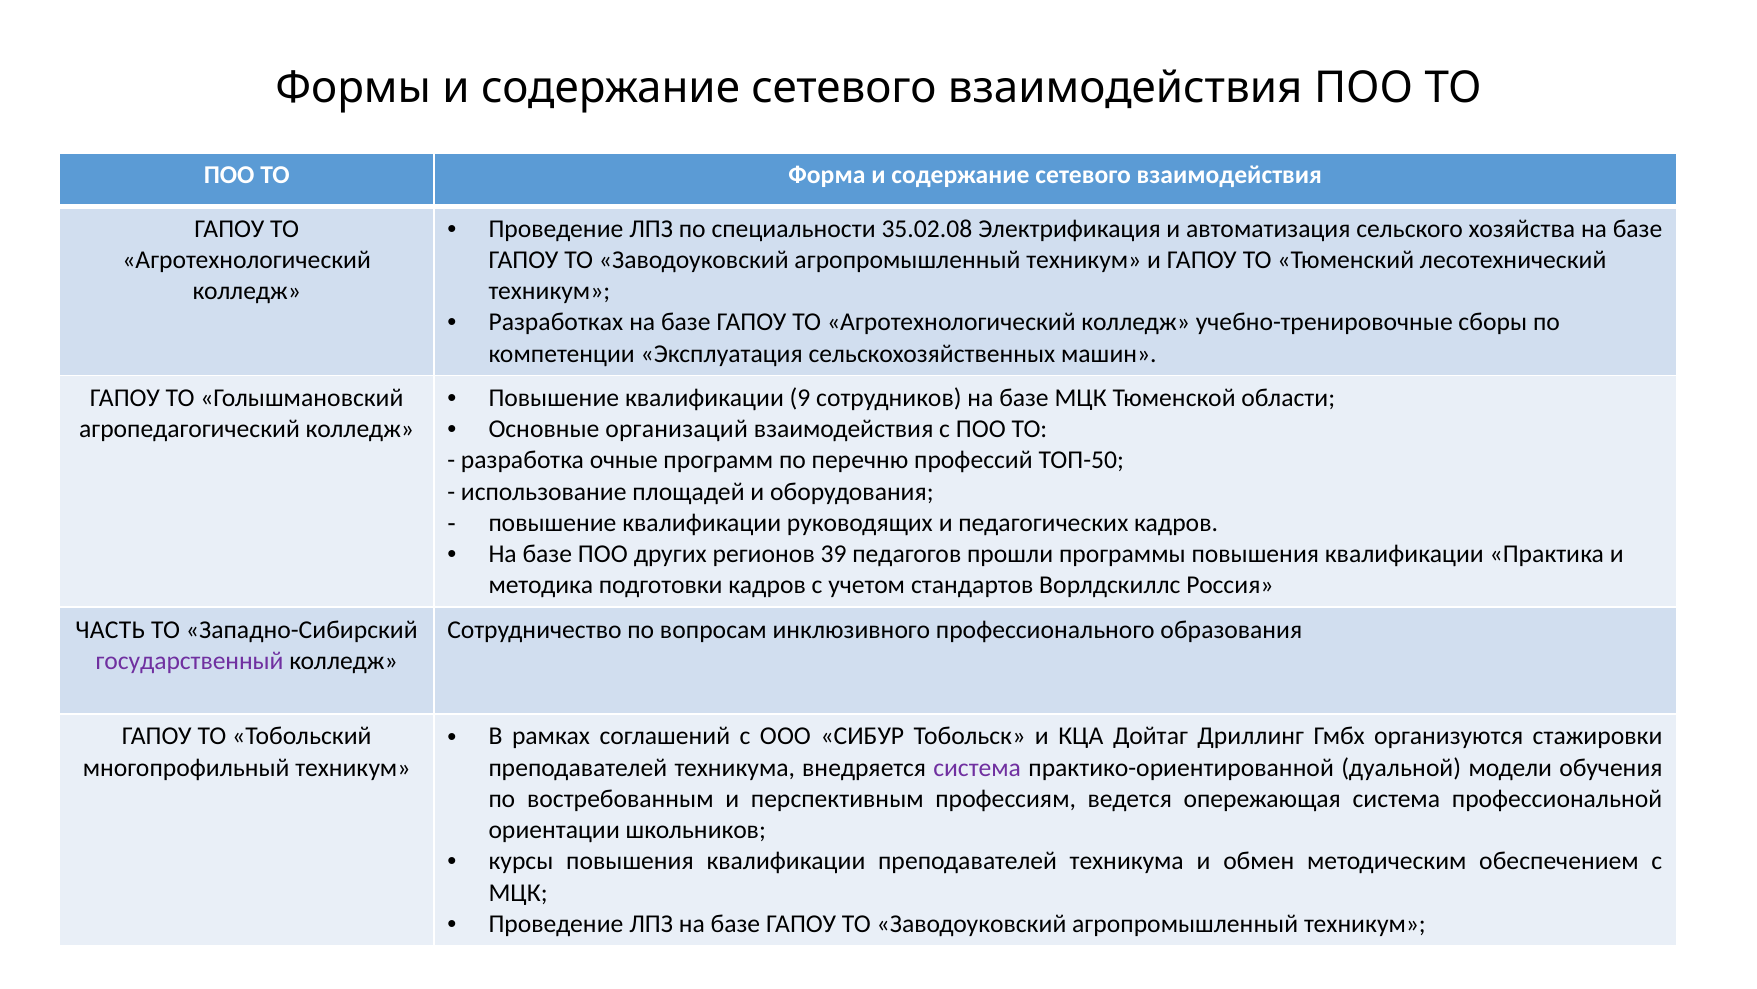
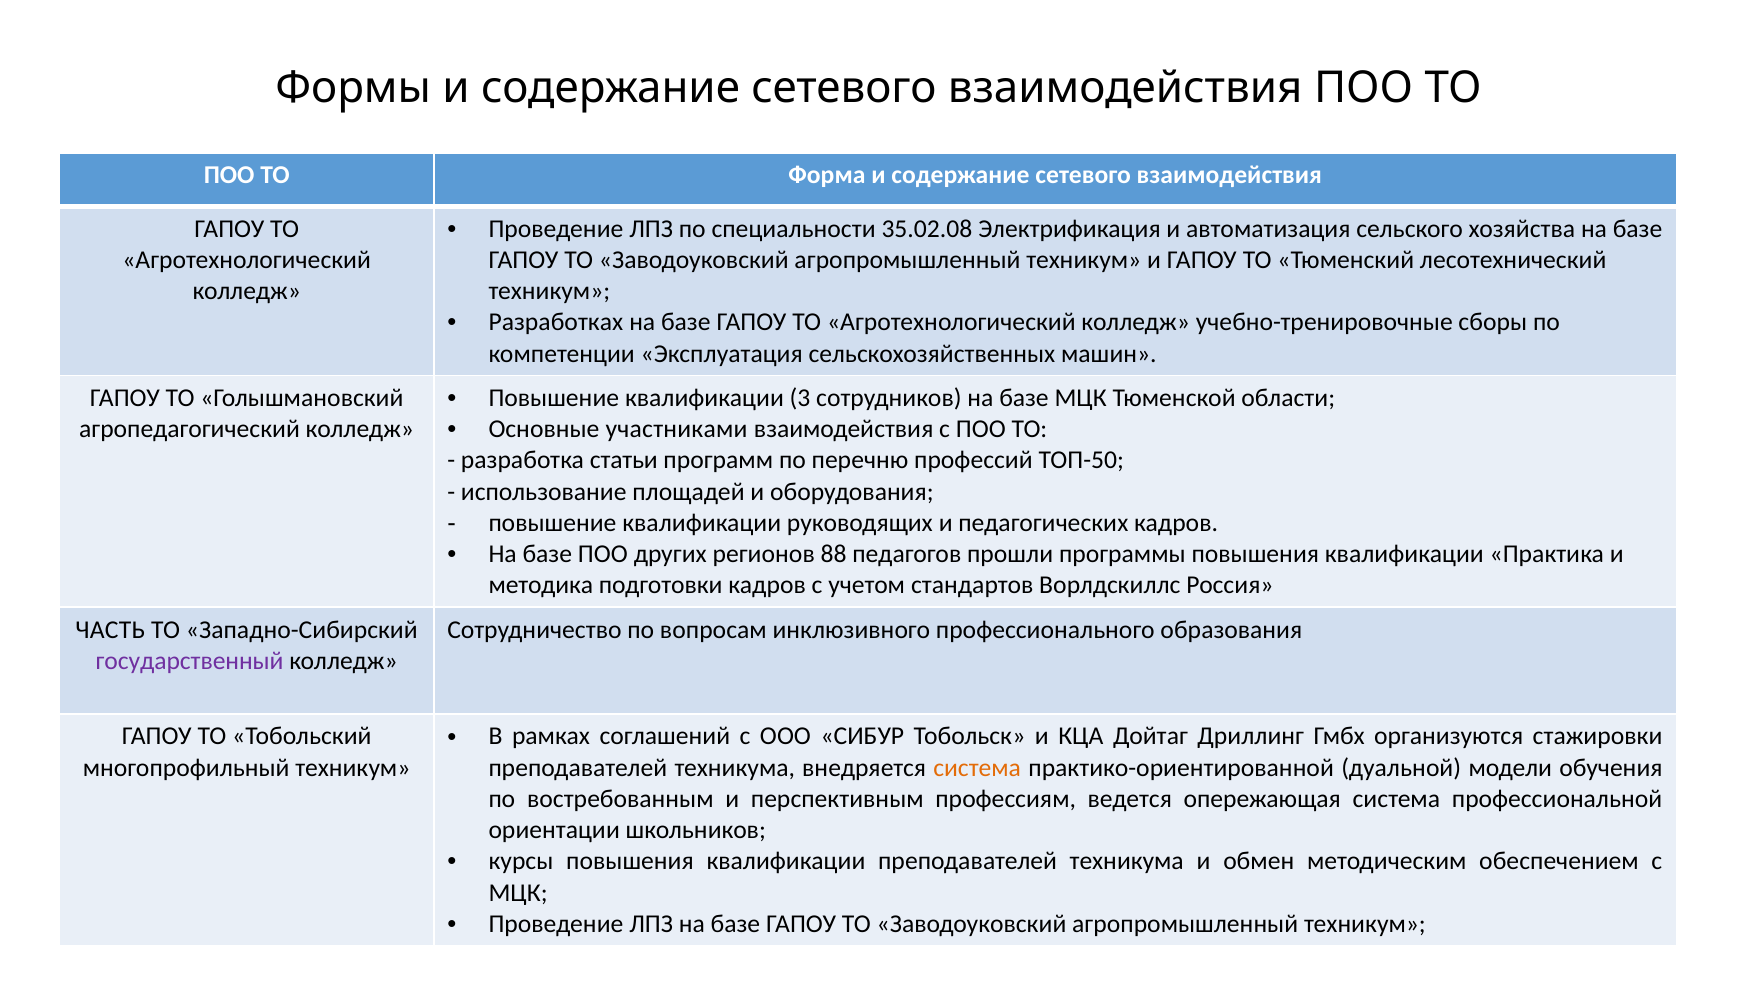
9: 9 -> 3
организаций: организаций -> участниками
очные: очные -> статьи
39: 39 -> 88
система at (977, 767) colour: purple -> orange
